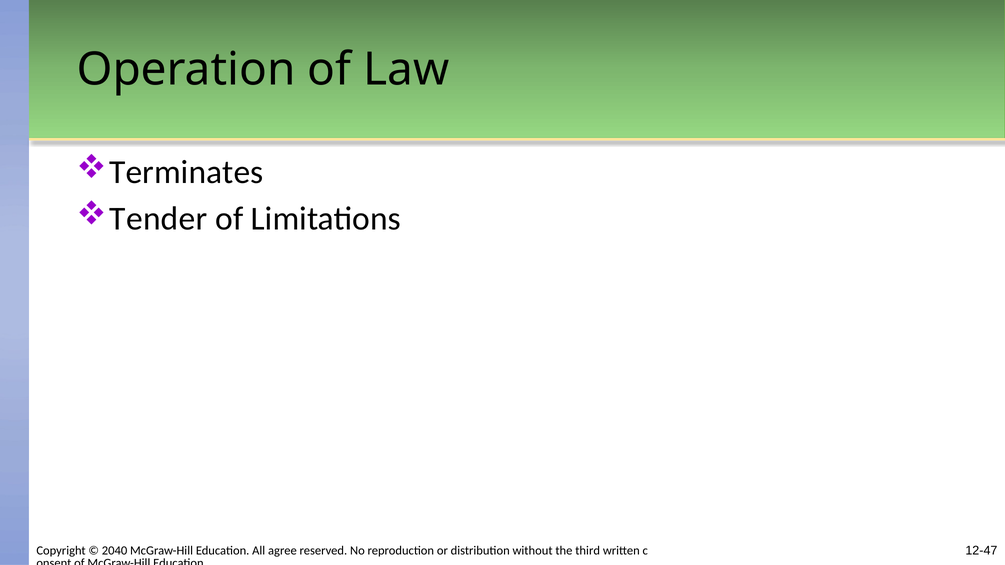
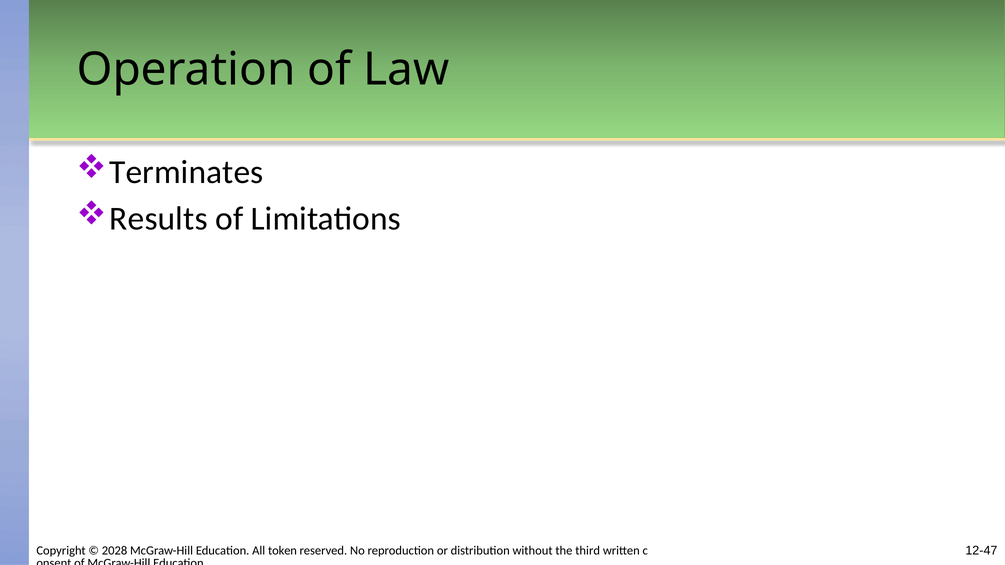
Tender: Tender -> Results
2040: 2040 -> 2028
agree: agree -> token
